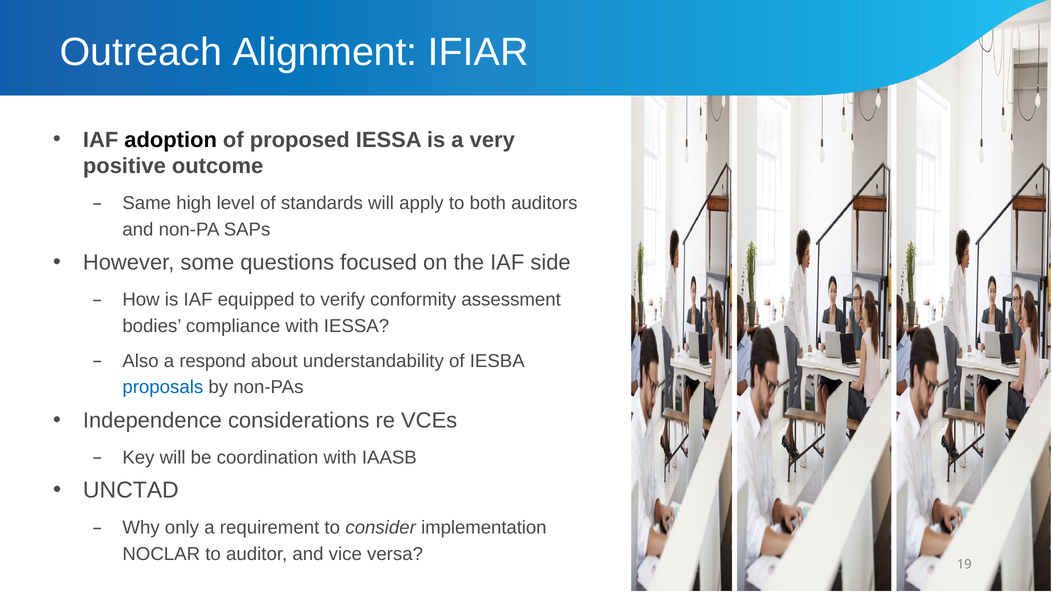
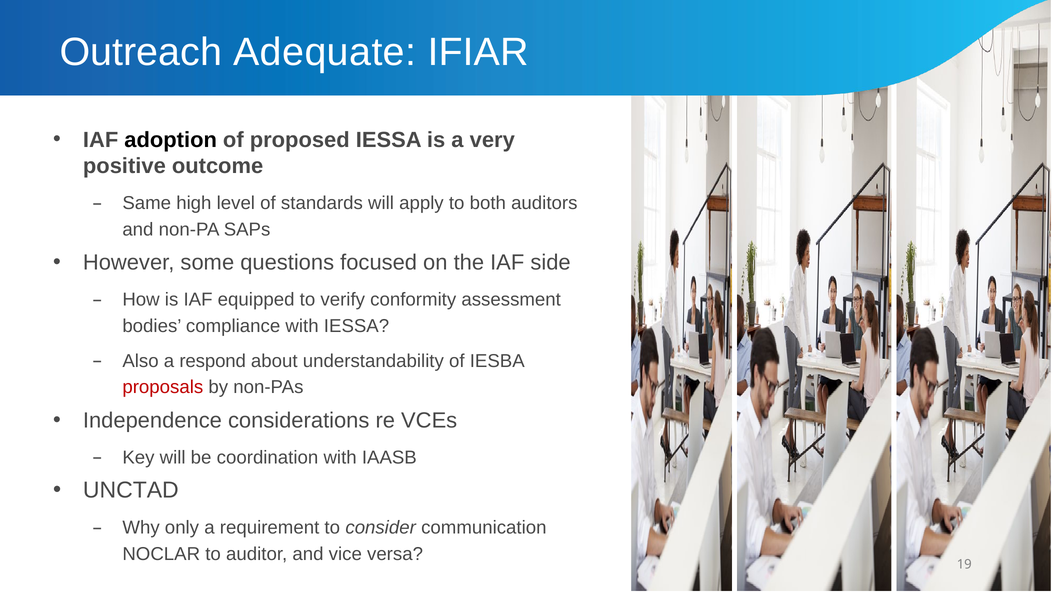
Alignment: Alignment -> Adequate
proposals colour: blue -> red
implementation: implementation -> communication
